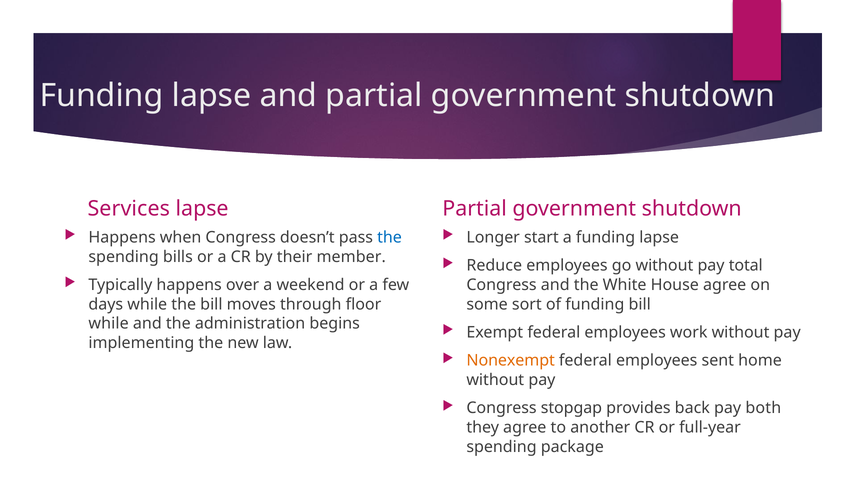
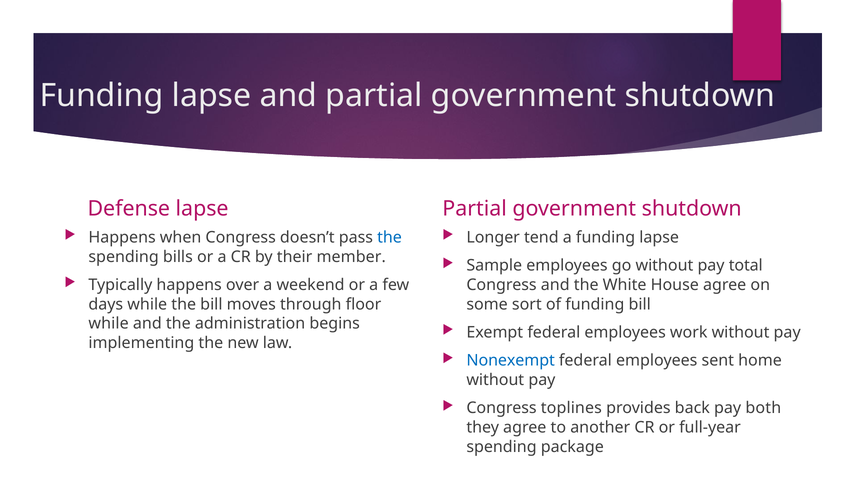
Services: Services -> Defense
start: start -> tend
Reduce: Reduce -> Sample
Nonexempt colour: orange -> blue
stopgap: stopgap -> toplines
